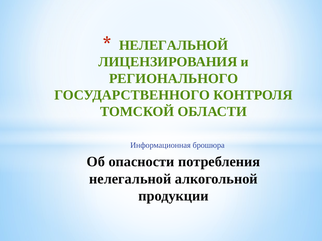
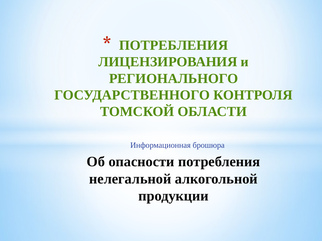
НЕЛЕГАЛЬНОЙ at (174, 45): НЕЛЕГАЛЬНОЙ -> ПОТРЕБЛЕНИЯ
